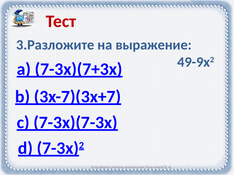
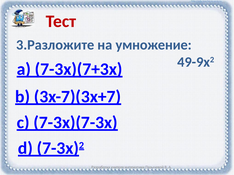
выражение: выражение -> умножение
